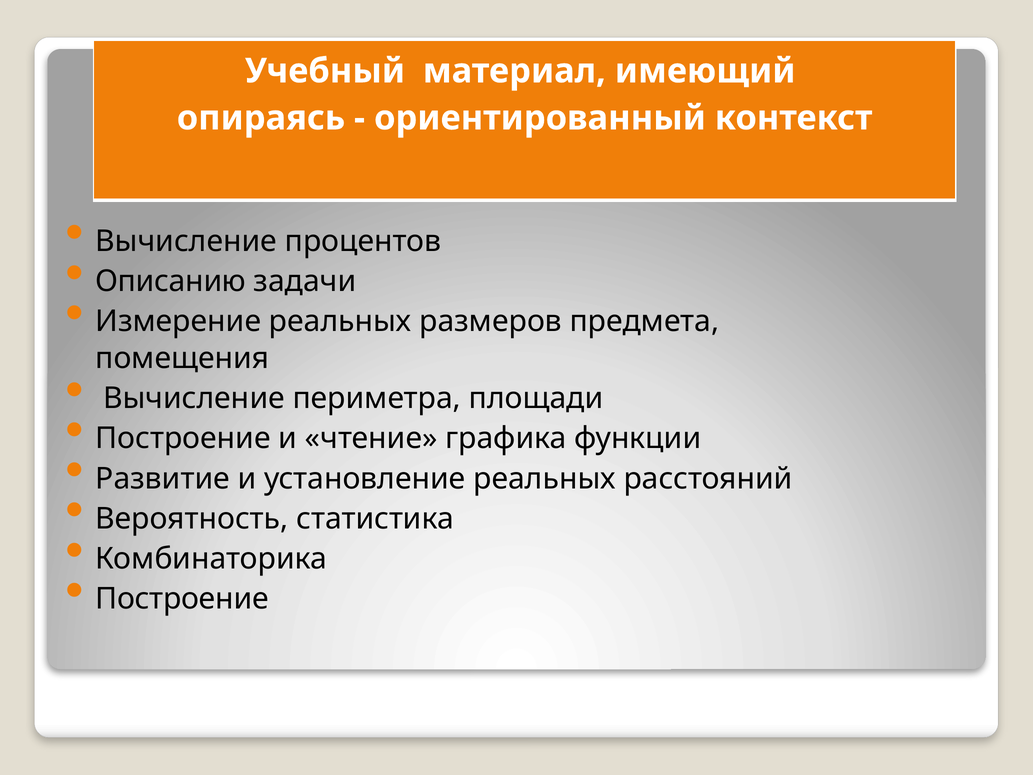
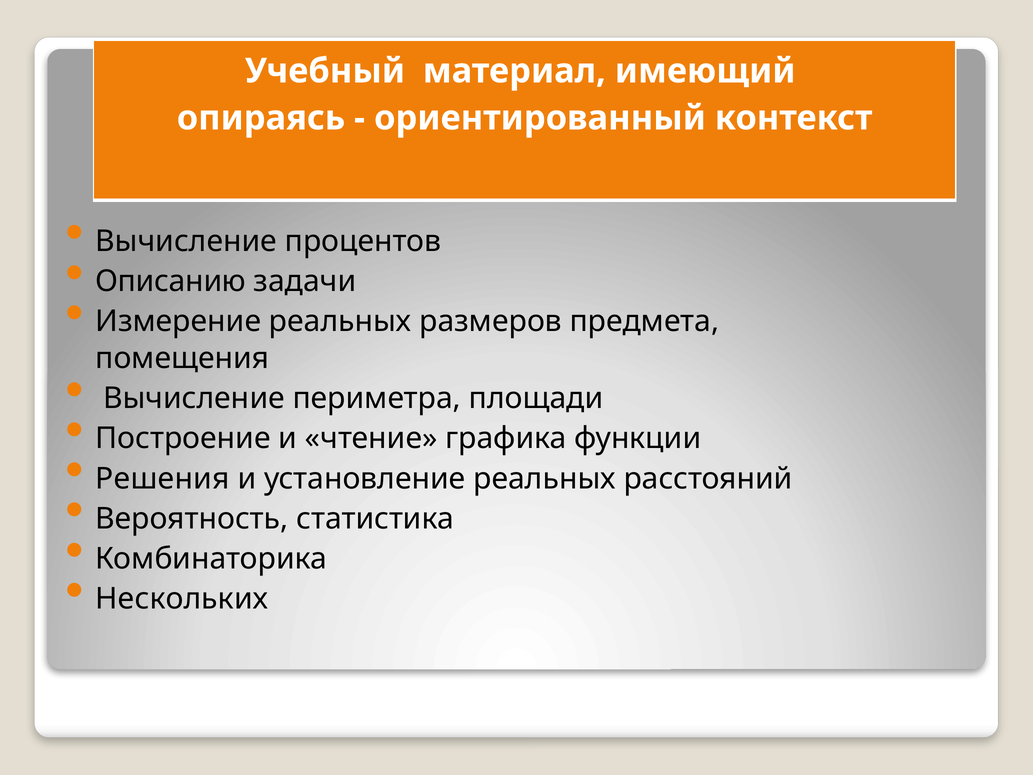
Развитие: Развитие -> Решения
Построение at (182, 599): Построение -> Нескольких
